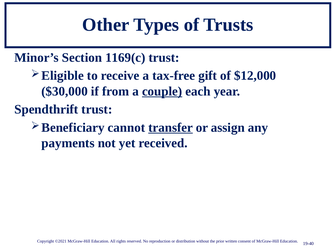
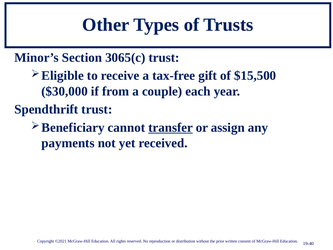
1169(c: 1169(c -> 3065(c
$12,000: $12,000 -> $15,500
couple underline: present -> none
